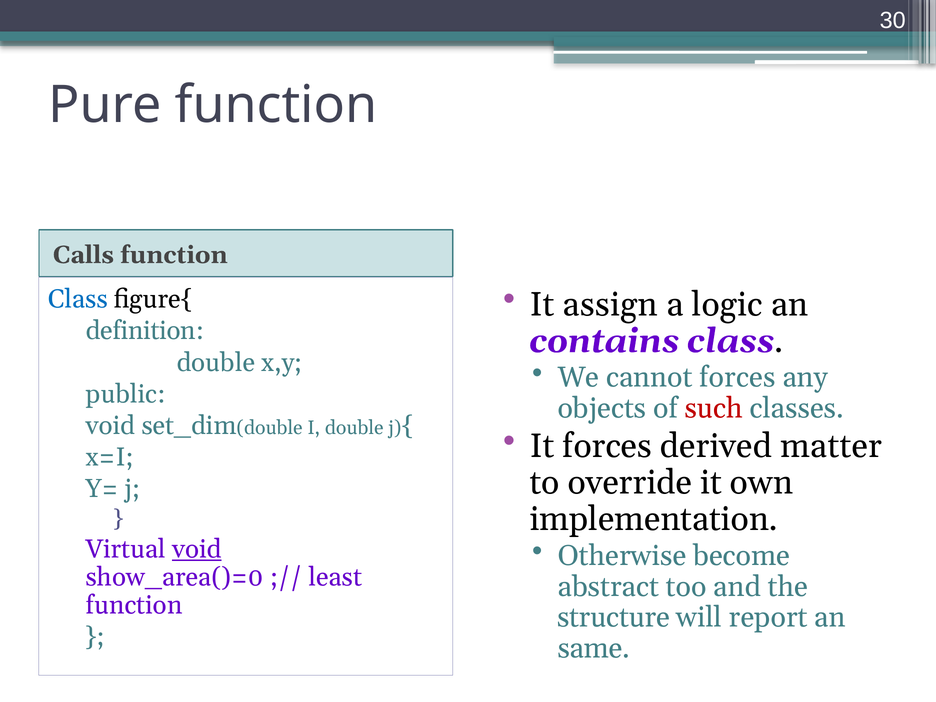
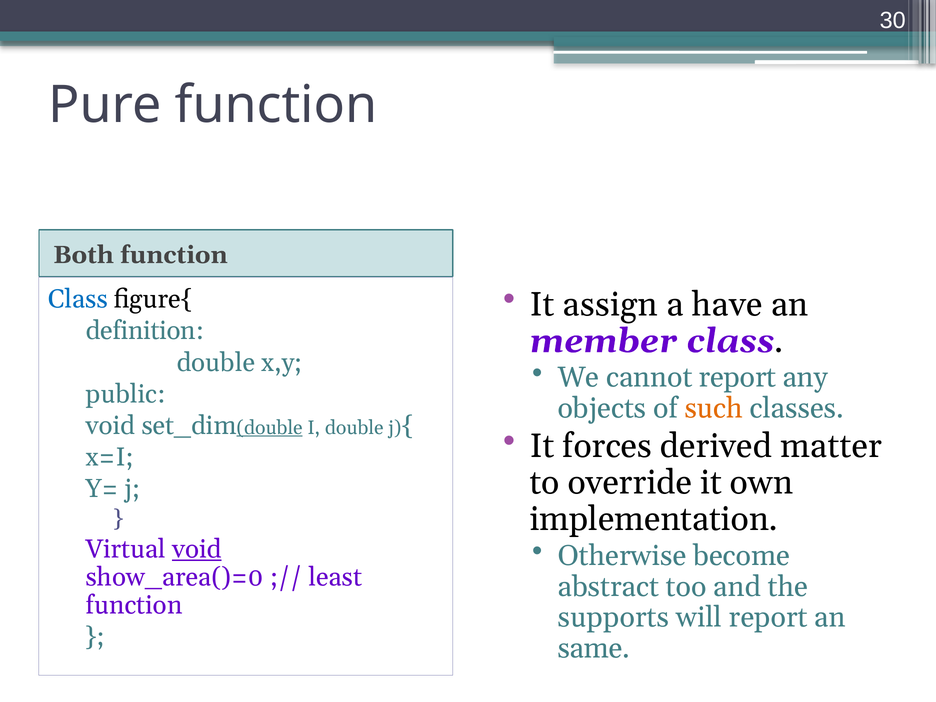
Calls: Calls -> Both
logic: logic -> have
contains: contains -> member
cannot forces: forces -> report
such colour: red -> orange
double at (270, 428) underline: none -> present
structure: structure -> supports
